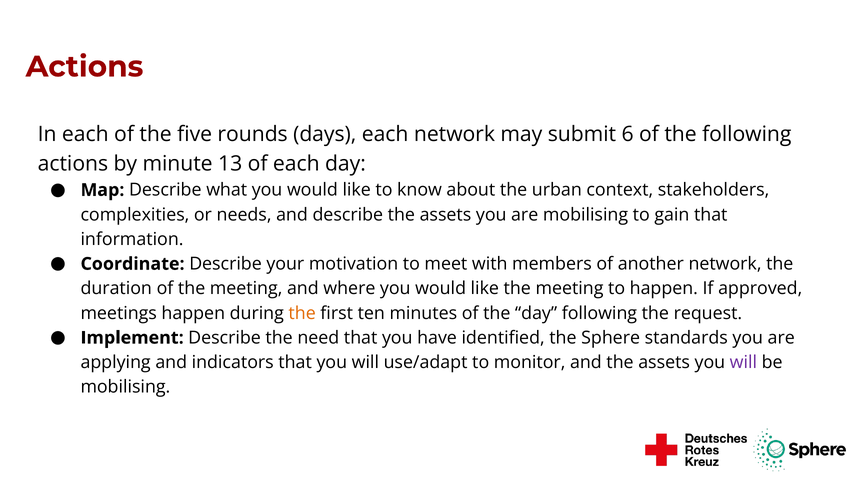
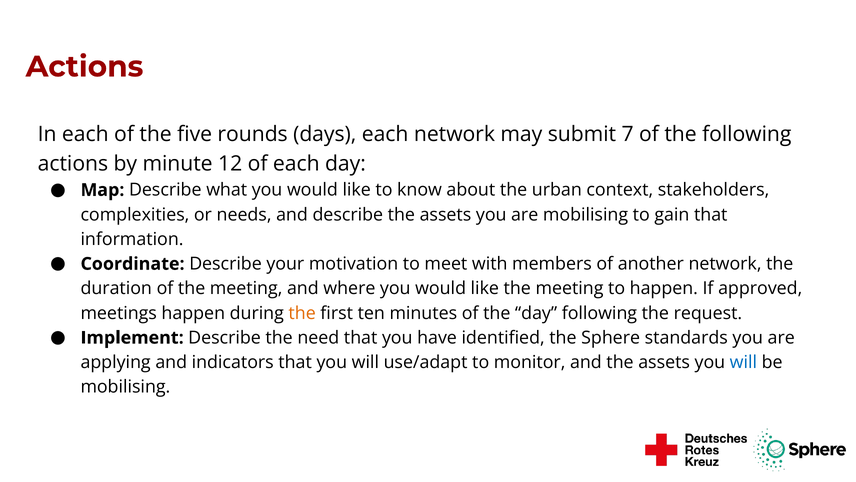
6: 6 -> 7
13: 13 -> 12
will at (743, 362) colour: purple -> blue
